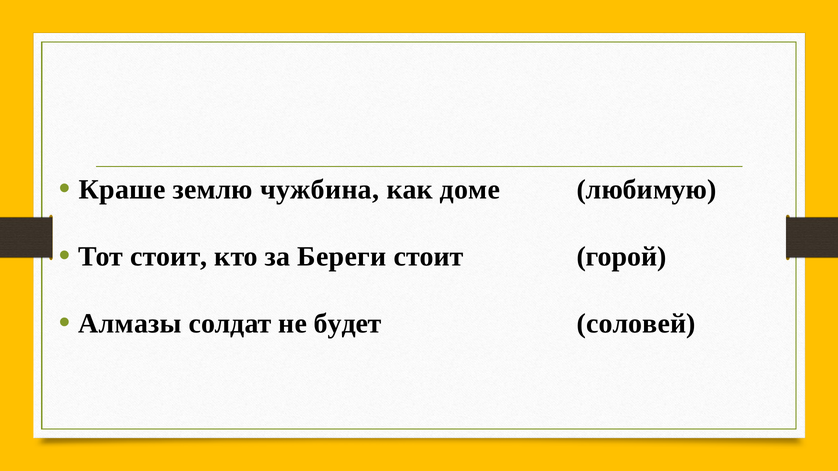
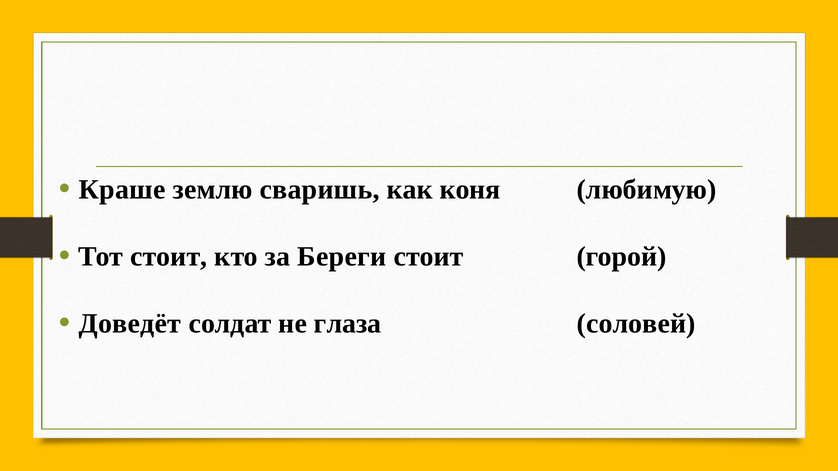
чужбина: чужбина -> сваришь
доме: доме -> коня
Алмазы: Алмазы -> Доведёт
будет: будет -> глаза
